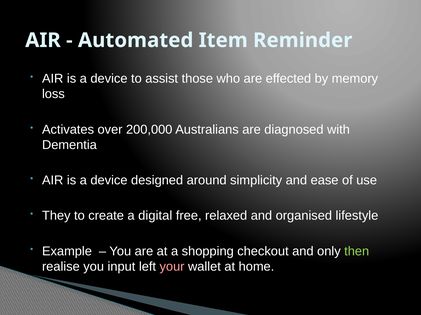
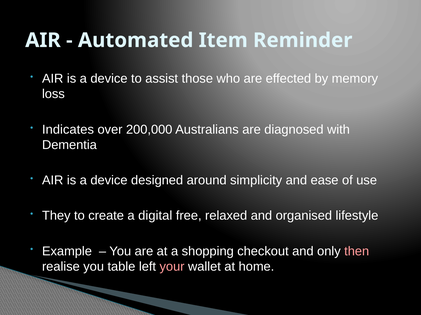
Activates: Activates -> Indicates
then colour: light green -> pink
input: input -> table
